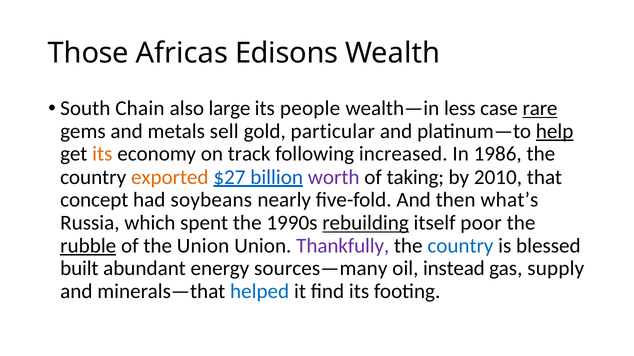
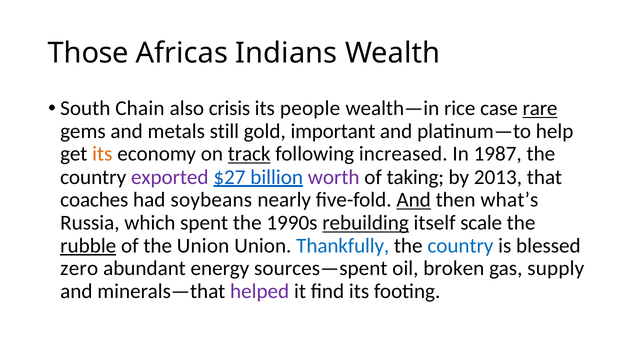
Edisons: Edisons -> Indians
large: large -> crisis
less: less -> rice
sell: sell -> still
particular: particular -> important
help underline: present -> none
track underline: none -> present
1986: 1986 -> 1987
exported colour: orange -> purple
2010: 2010 -> 2013
concept: concept -> coaches
And at (414, 200) underline: none -> present
poor: poor -> scale
Thankfully colour: purple -> blue
built: built -> zero
sources—many: sources—many -> sources—spent
instead: instead -> broken
helped colour: blue -> purple
